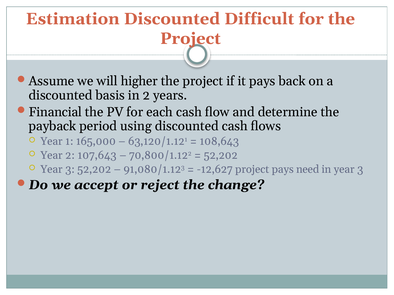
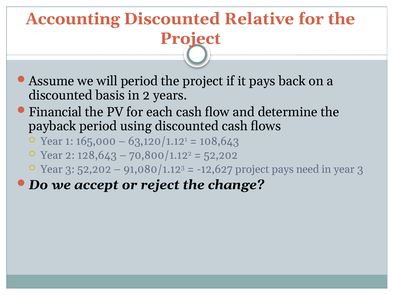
Estimation: Estimation -> Accounting
Difficult: Difficult -> Relative
will higher: higher -> period
107,643: 107,643 -> 128,643
